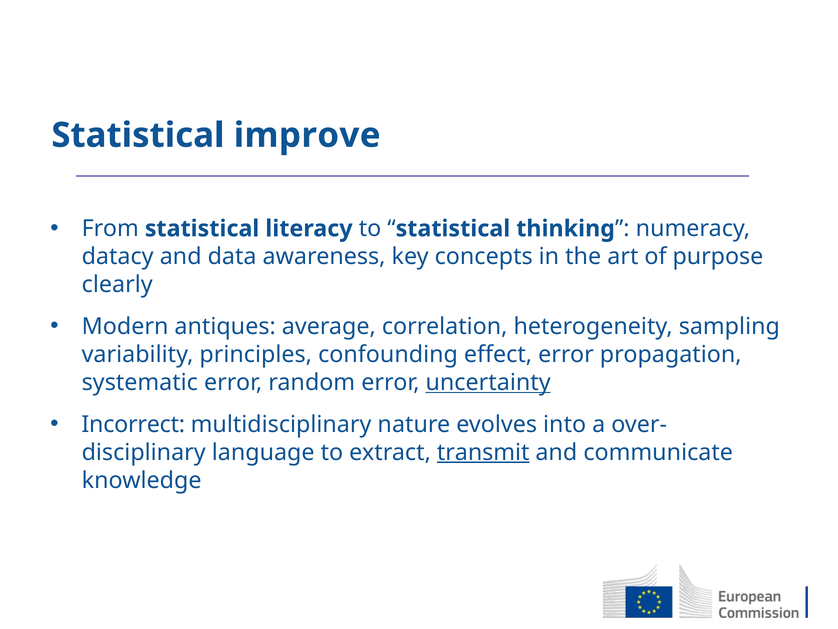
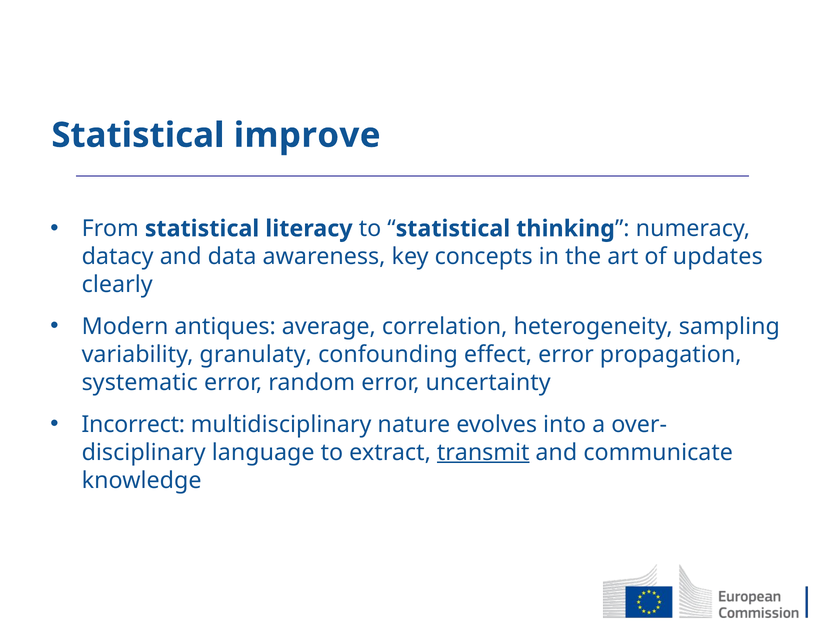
purpose: purpose -> updates
principles: principles -> granulaty
uncertainty underline: present -> none
